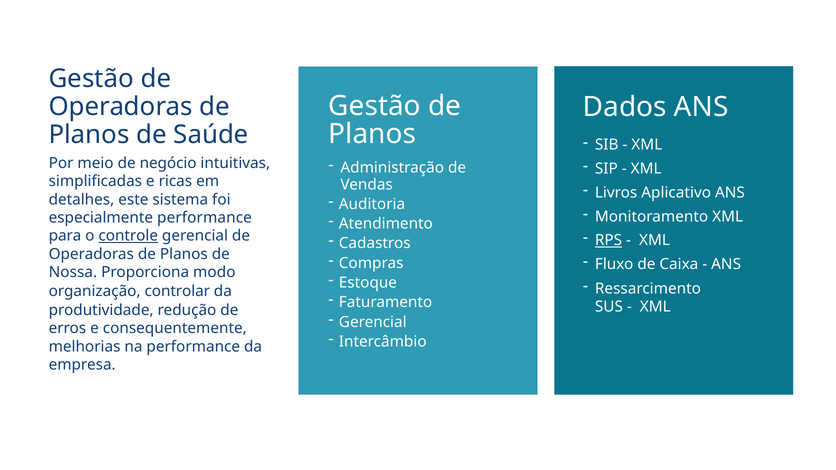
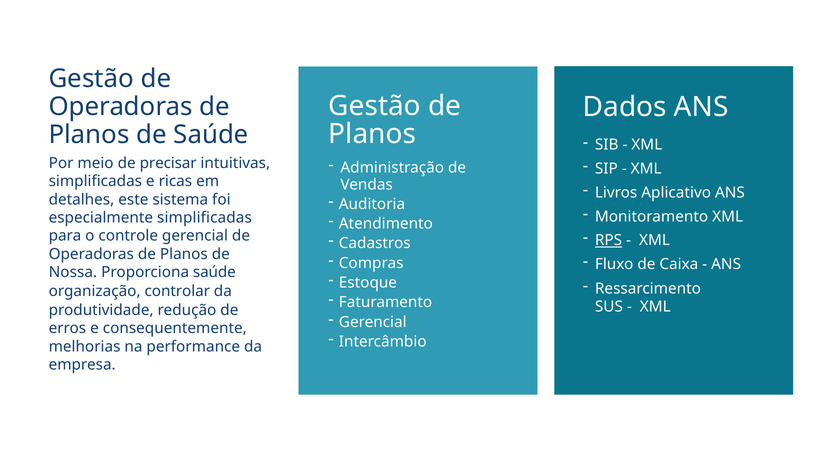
negócio: negócio -> precisar
especialmente performance: performance -> simplificadas
controle underline: present -> none
Proporciona modo: modo -> saúde
